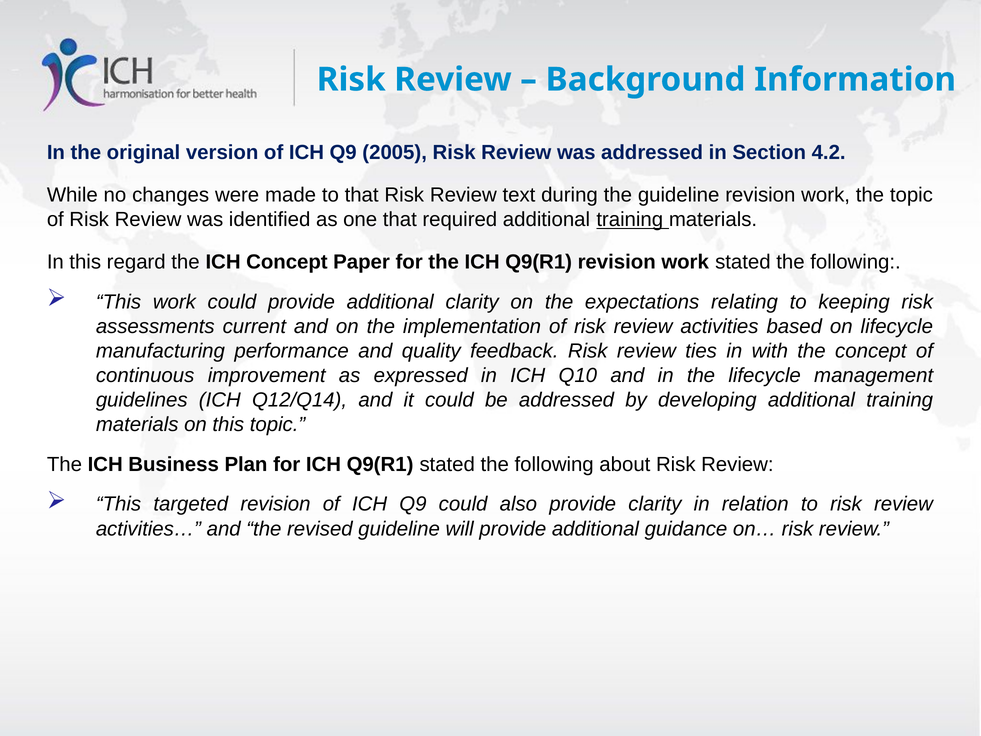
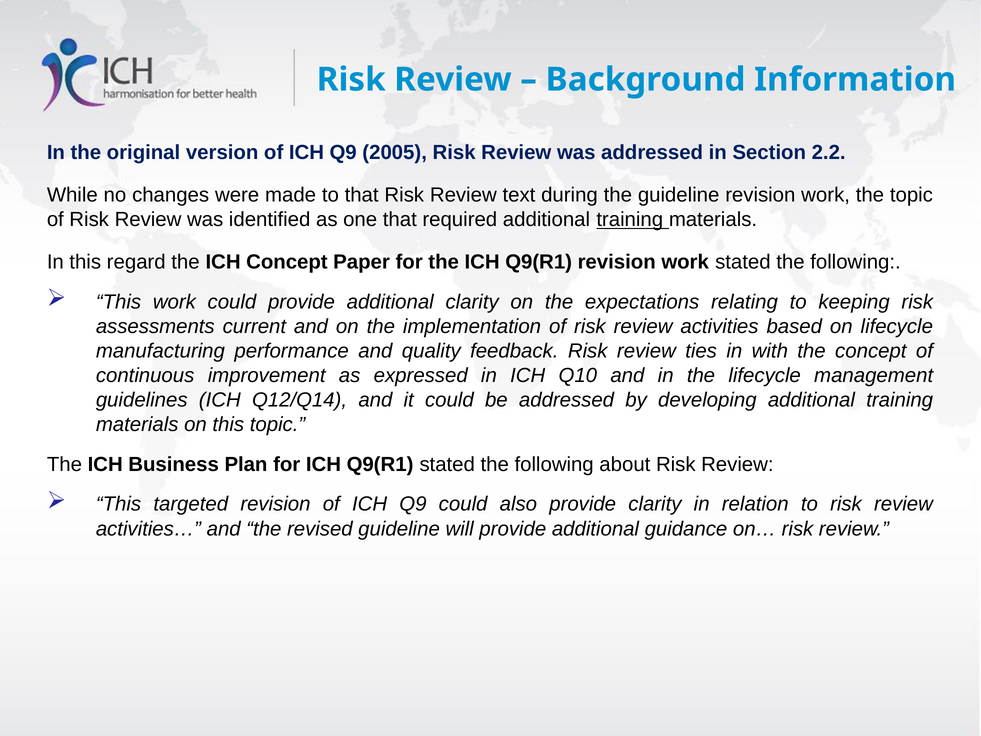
4.2: 4.2 -> 2.2
